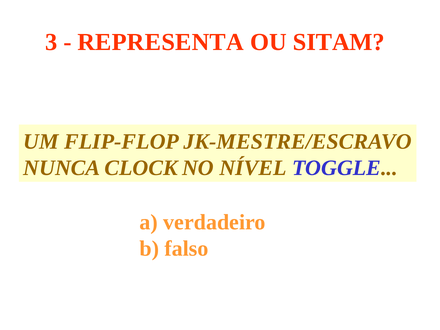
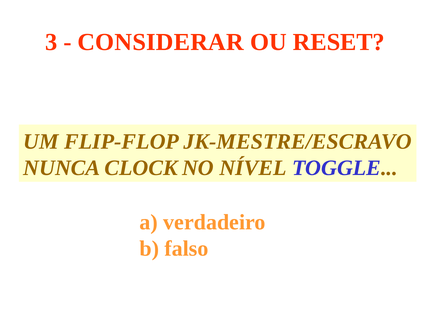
REPRESENTA: REPRESENTA -> CONSIDERAR
SITAM: SITAM -> RESET
